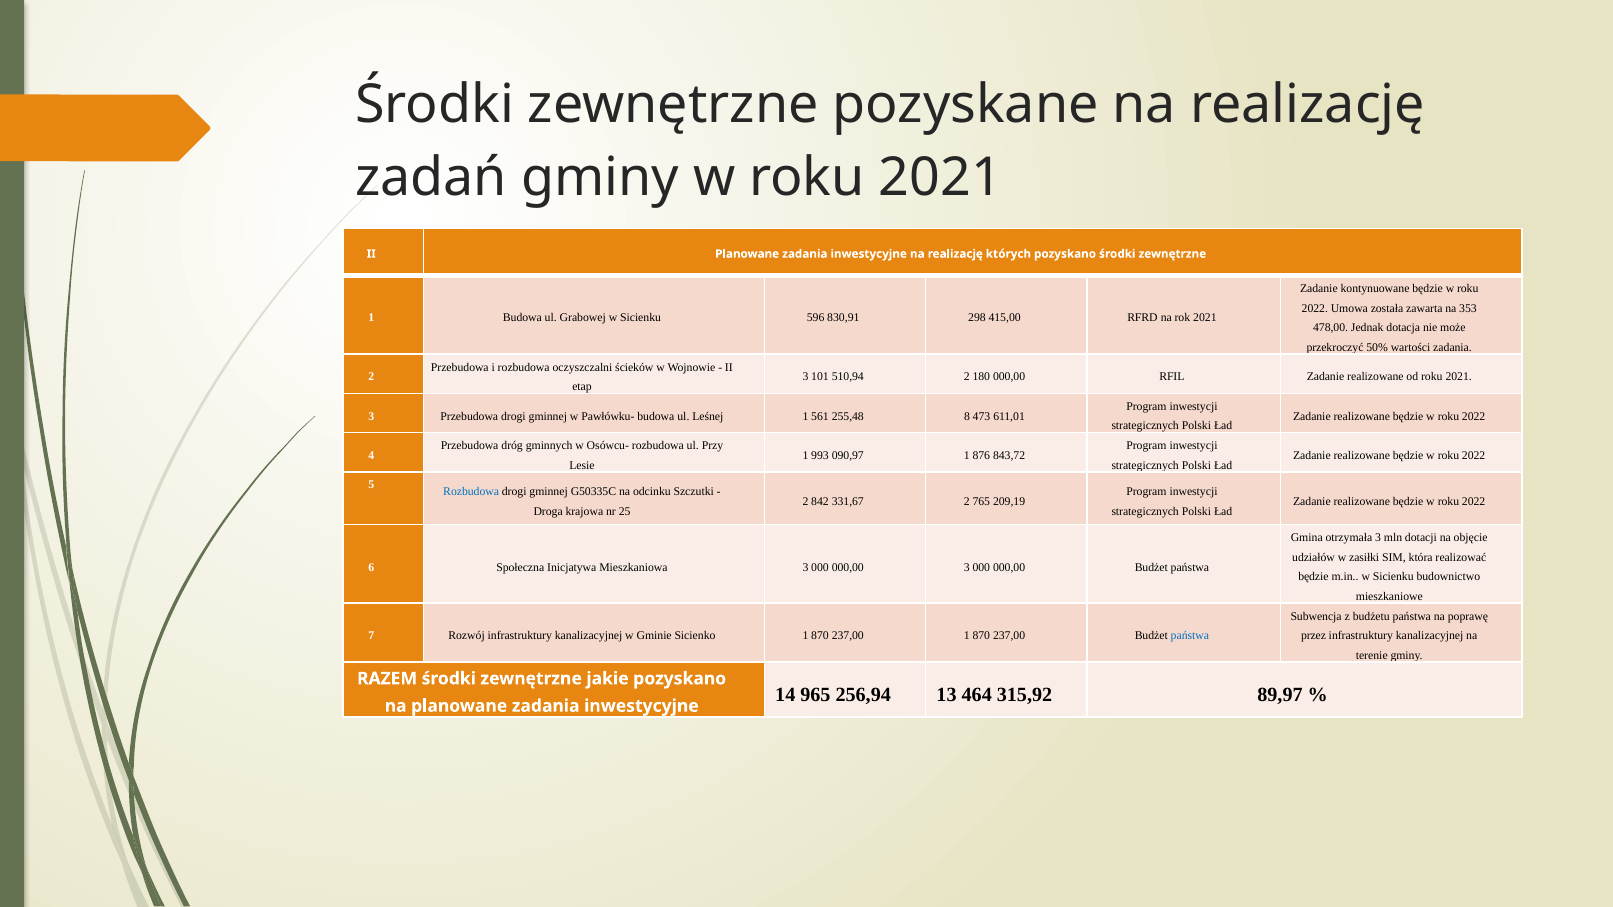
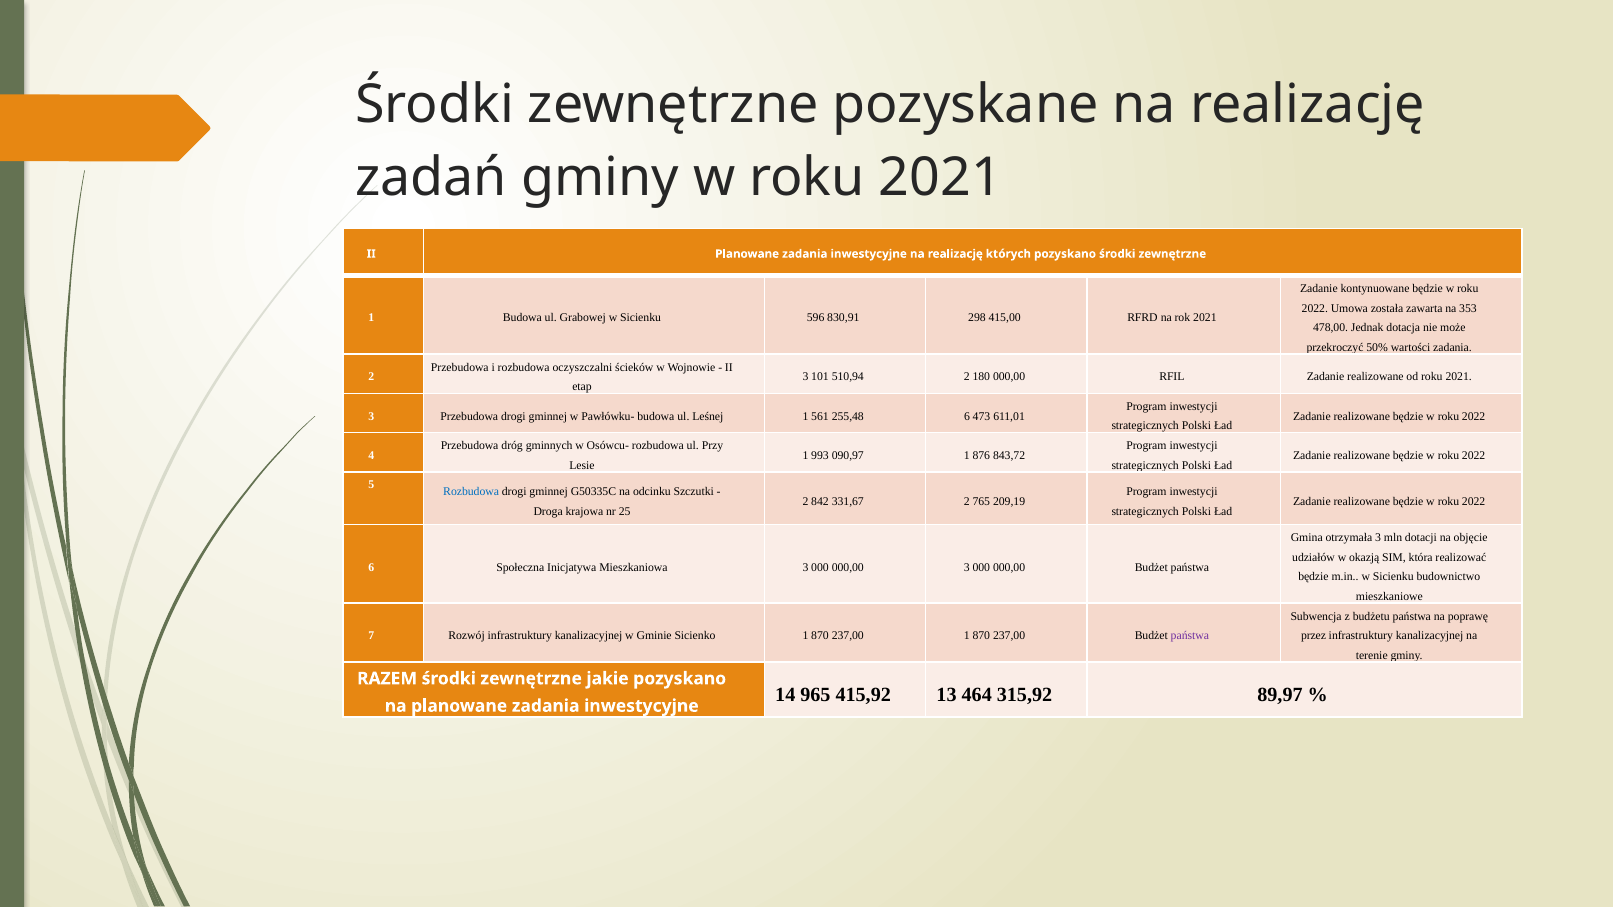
255,48 8: 8 -> 6
zasiłki: zasiłki -> okazją
państwa at (1190, 636) colour: blue -> purple
256,94: 256,94 -> 415,92
